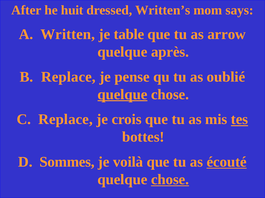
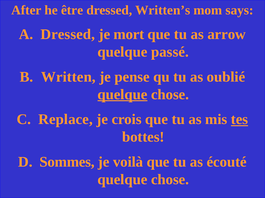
huit: huit -> être
Written at (68, 34): Written -> Dressed
table: table -> mort
après: après -> passé
Replace at (68, 77): Replace -> Written
écouté underline: present -> none
chose at (170, 180) underline: present -> none
